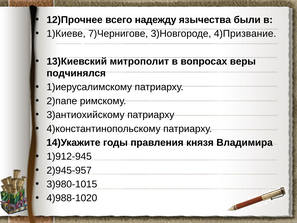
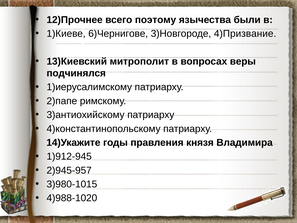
надежду: надежду -> поэтому
7)Чернигове: 7)Чернигове -> 6)Чернигове
